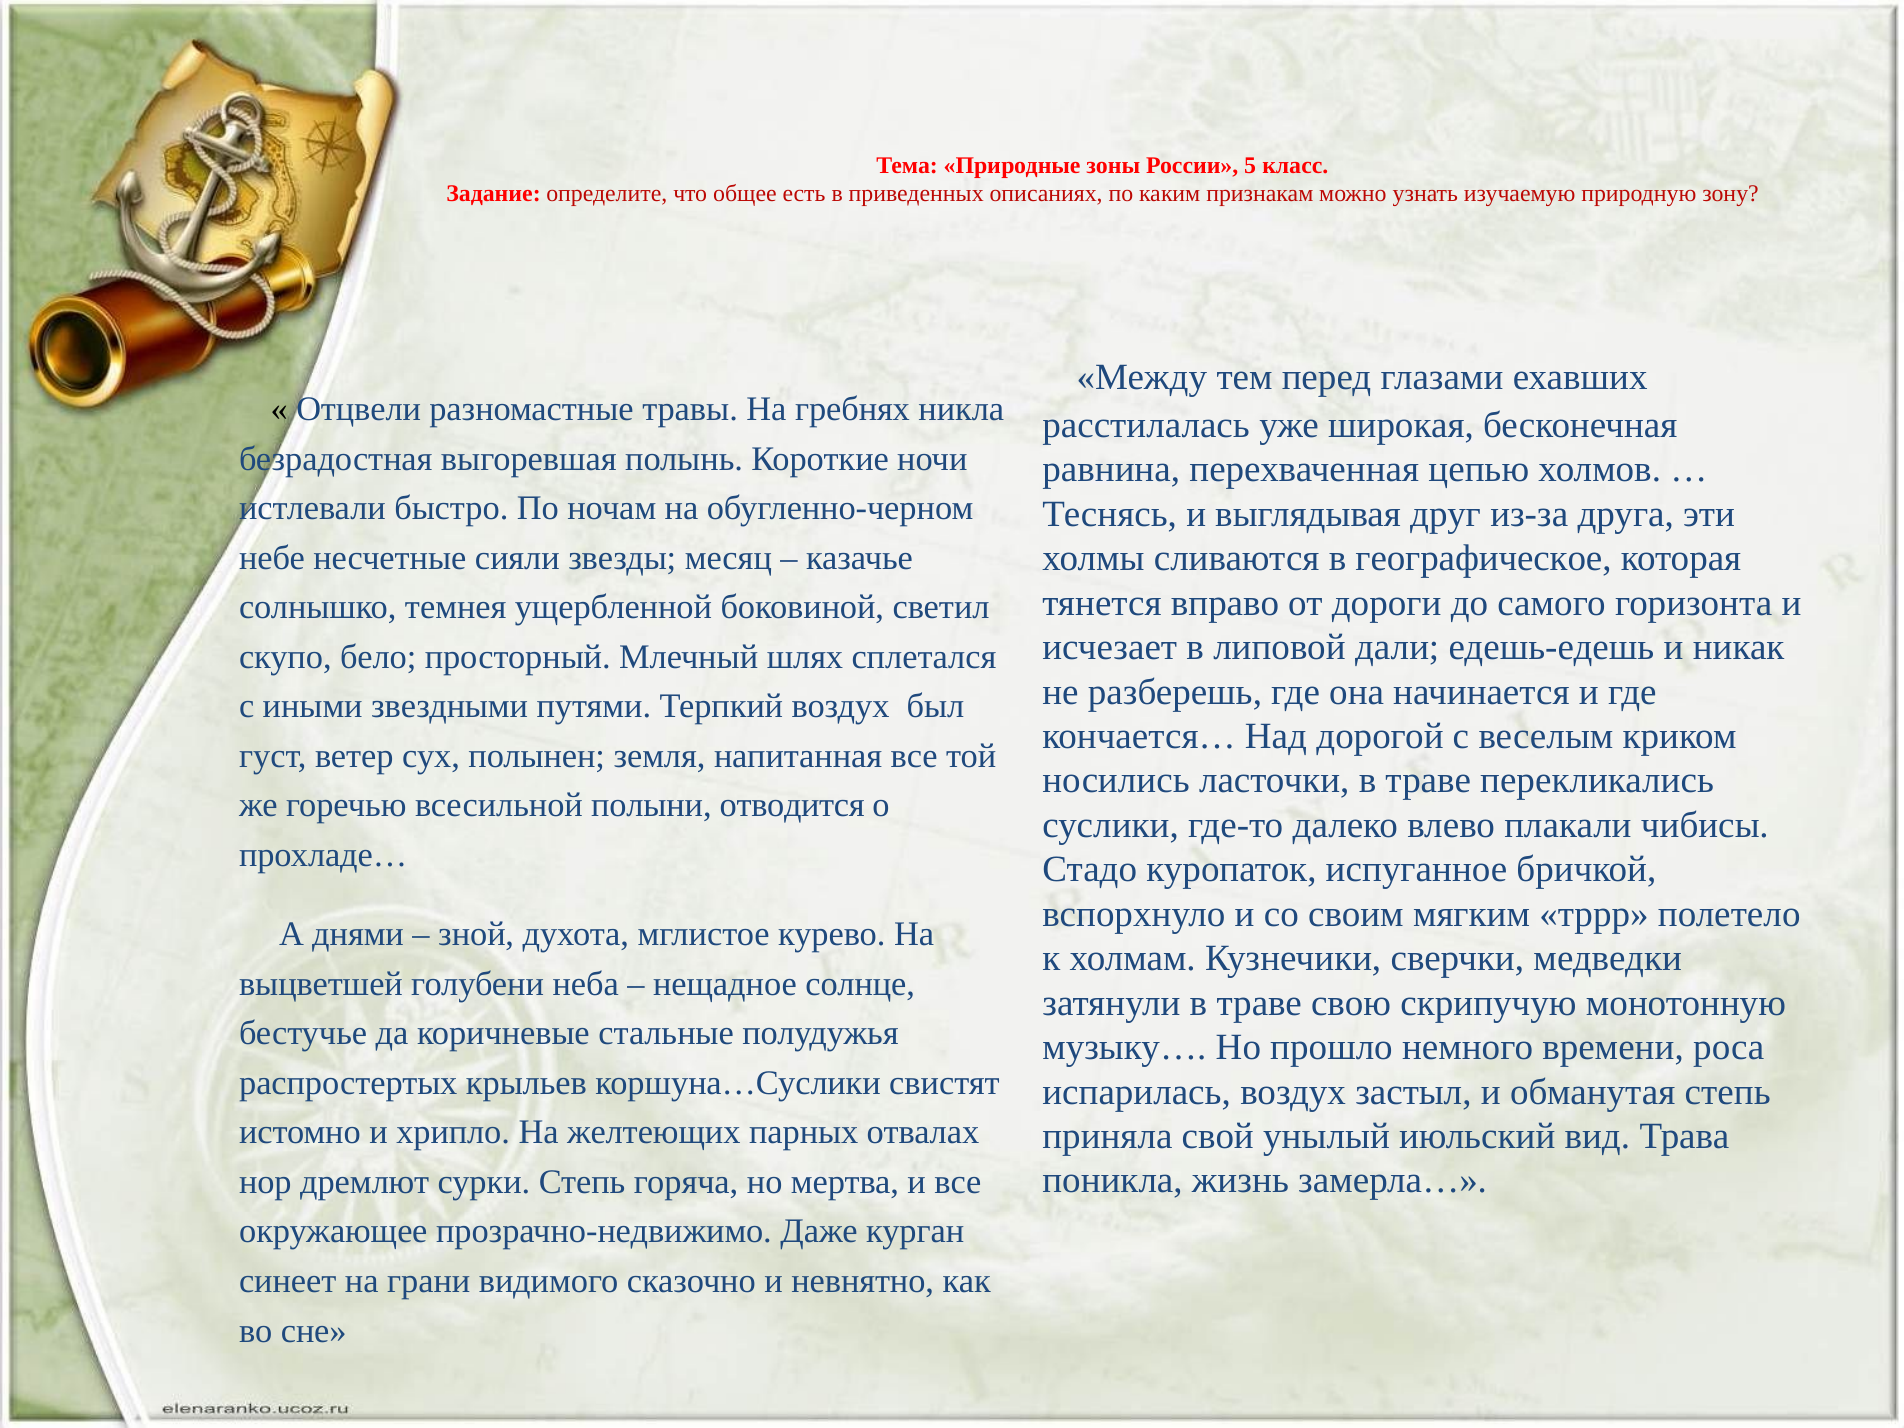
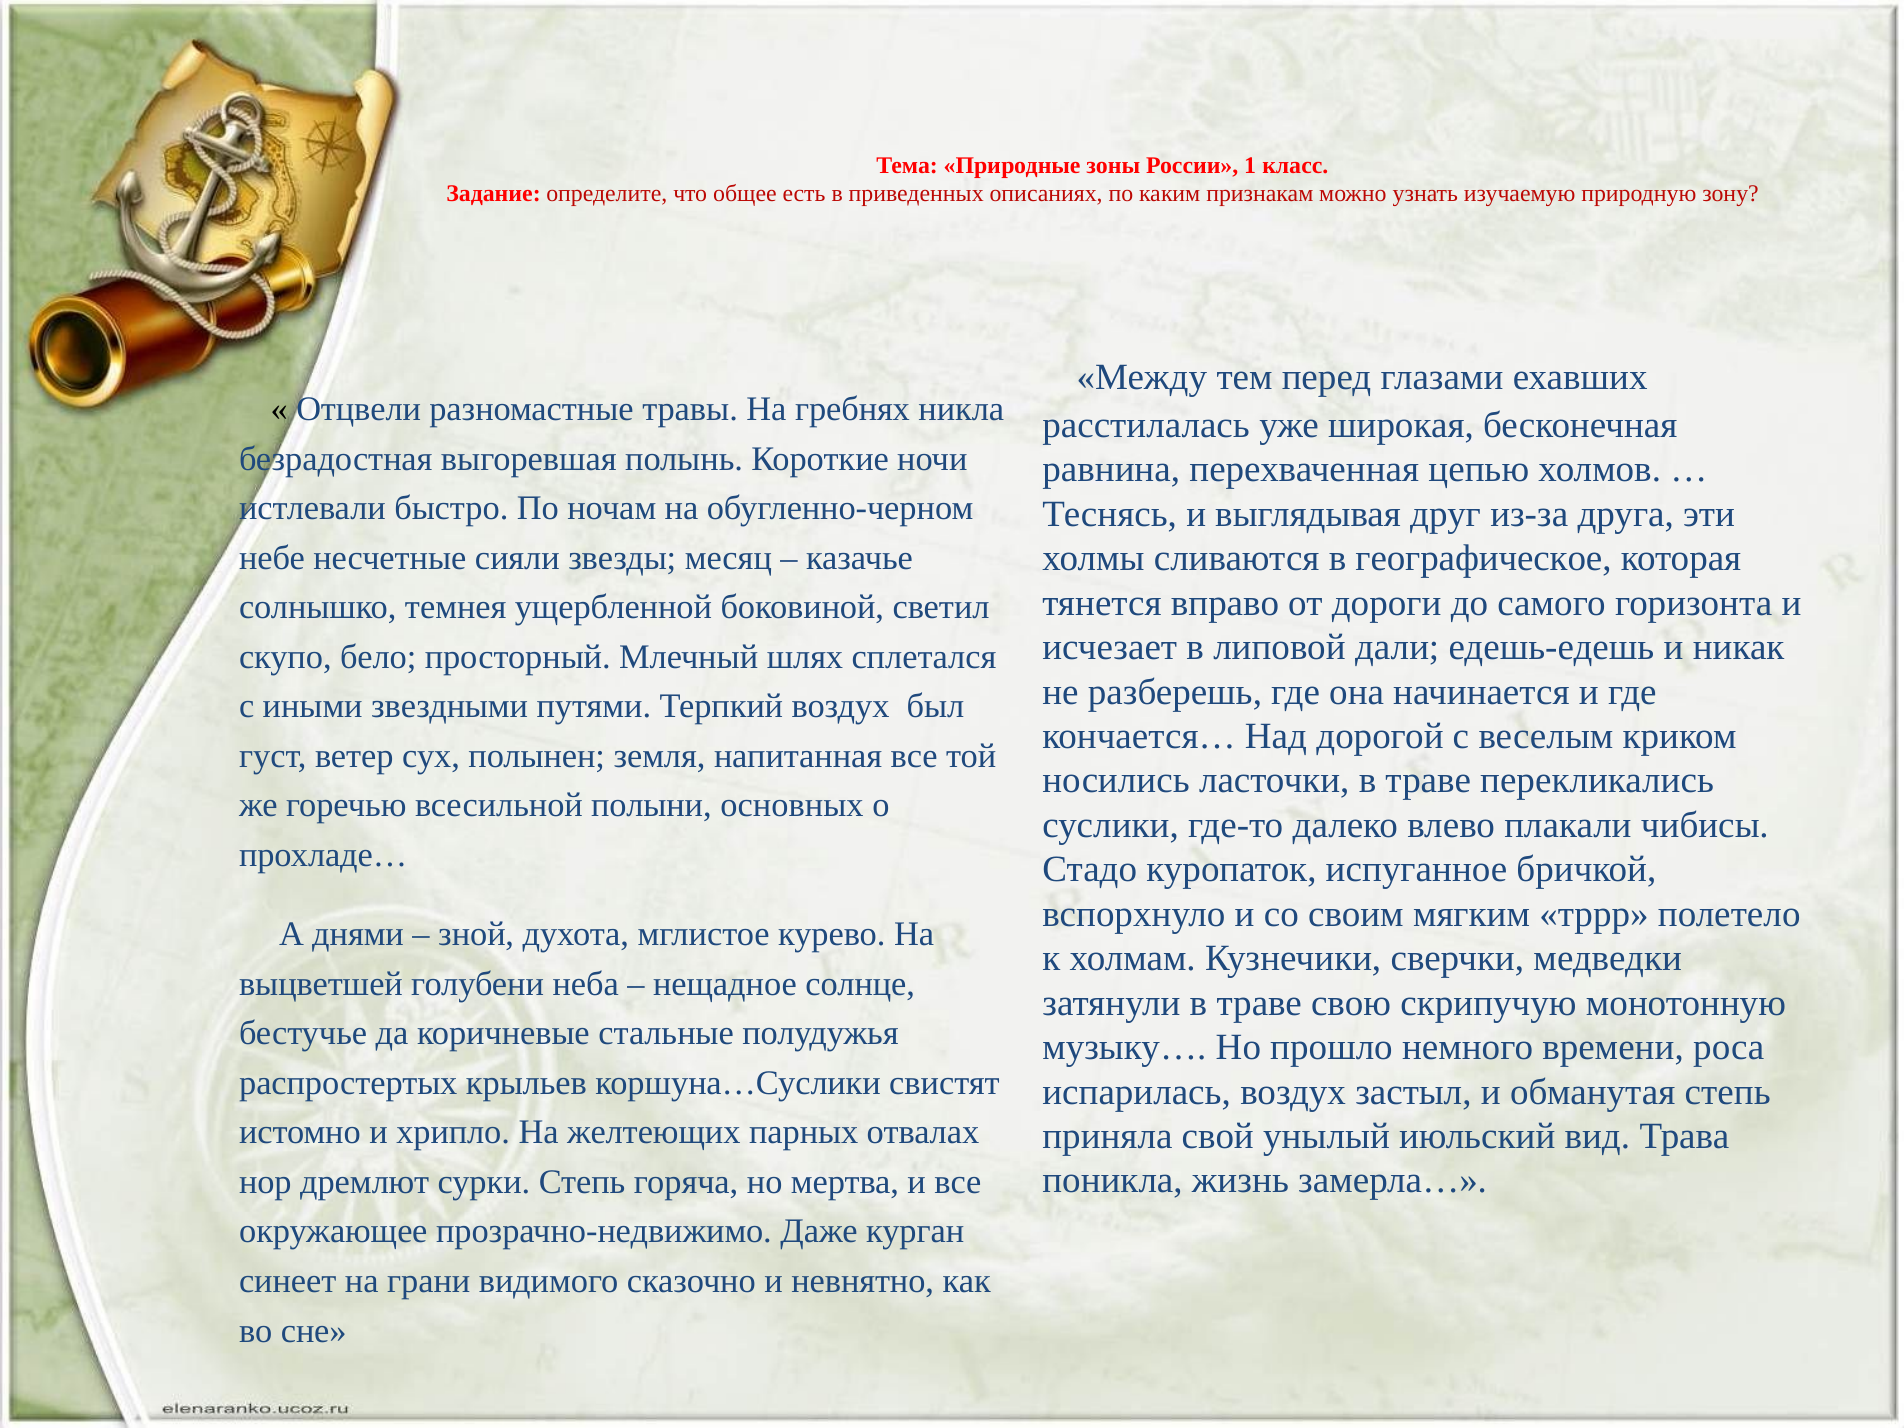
5: 5 -> 1
отводится: отводится -> основных
